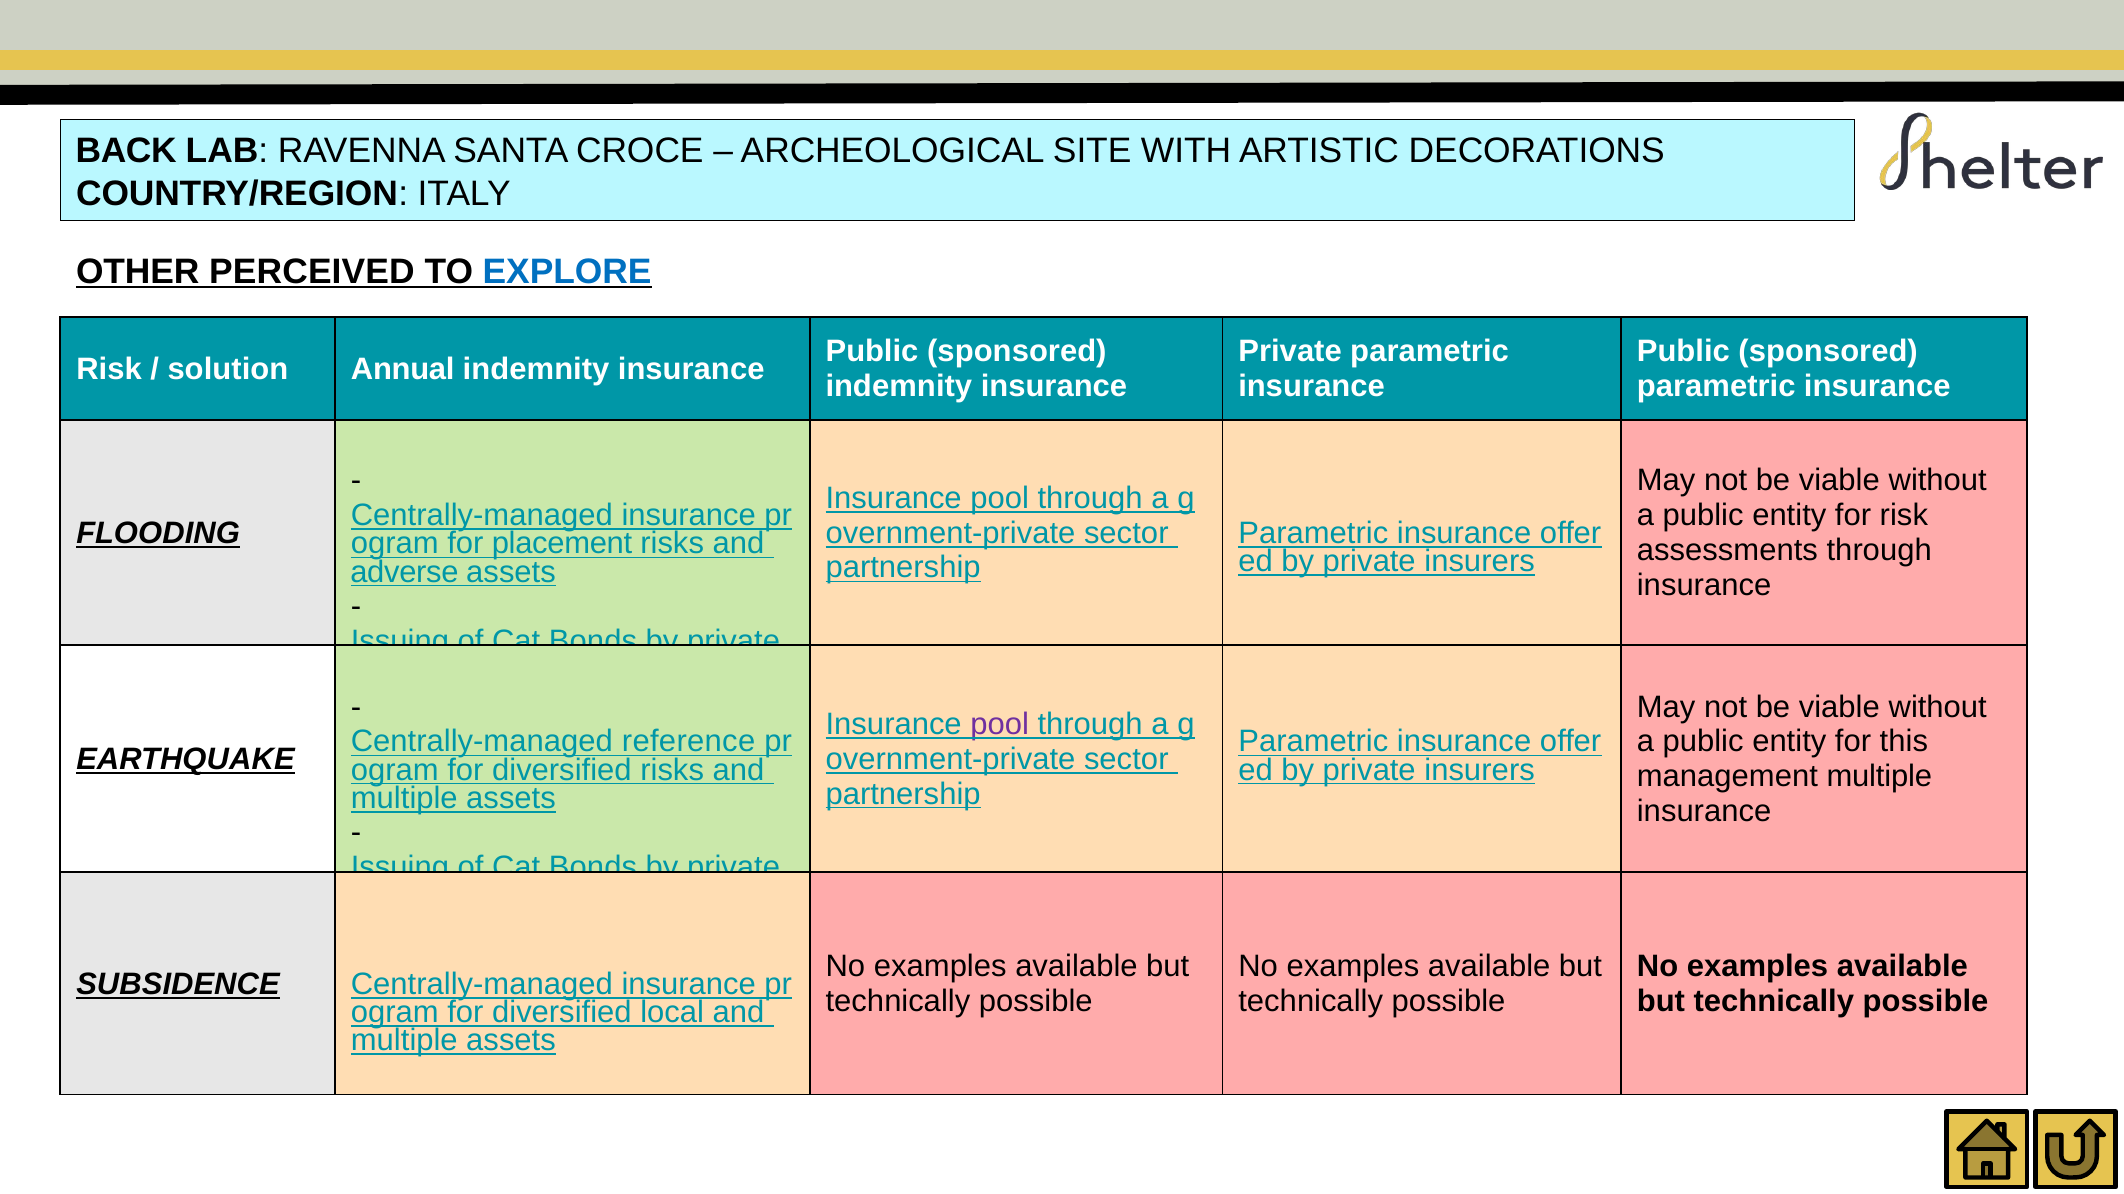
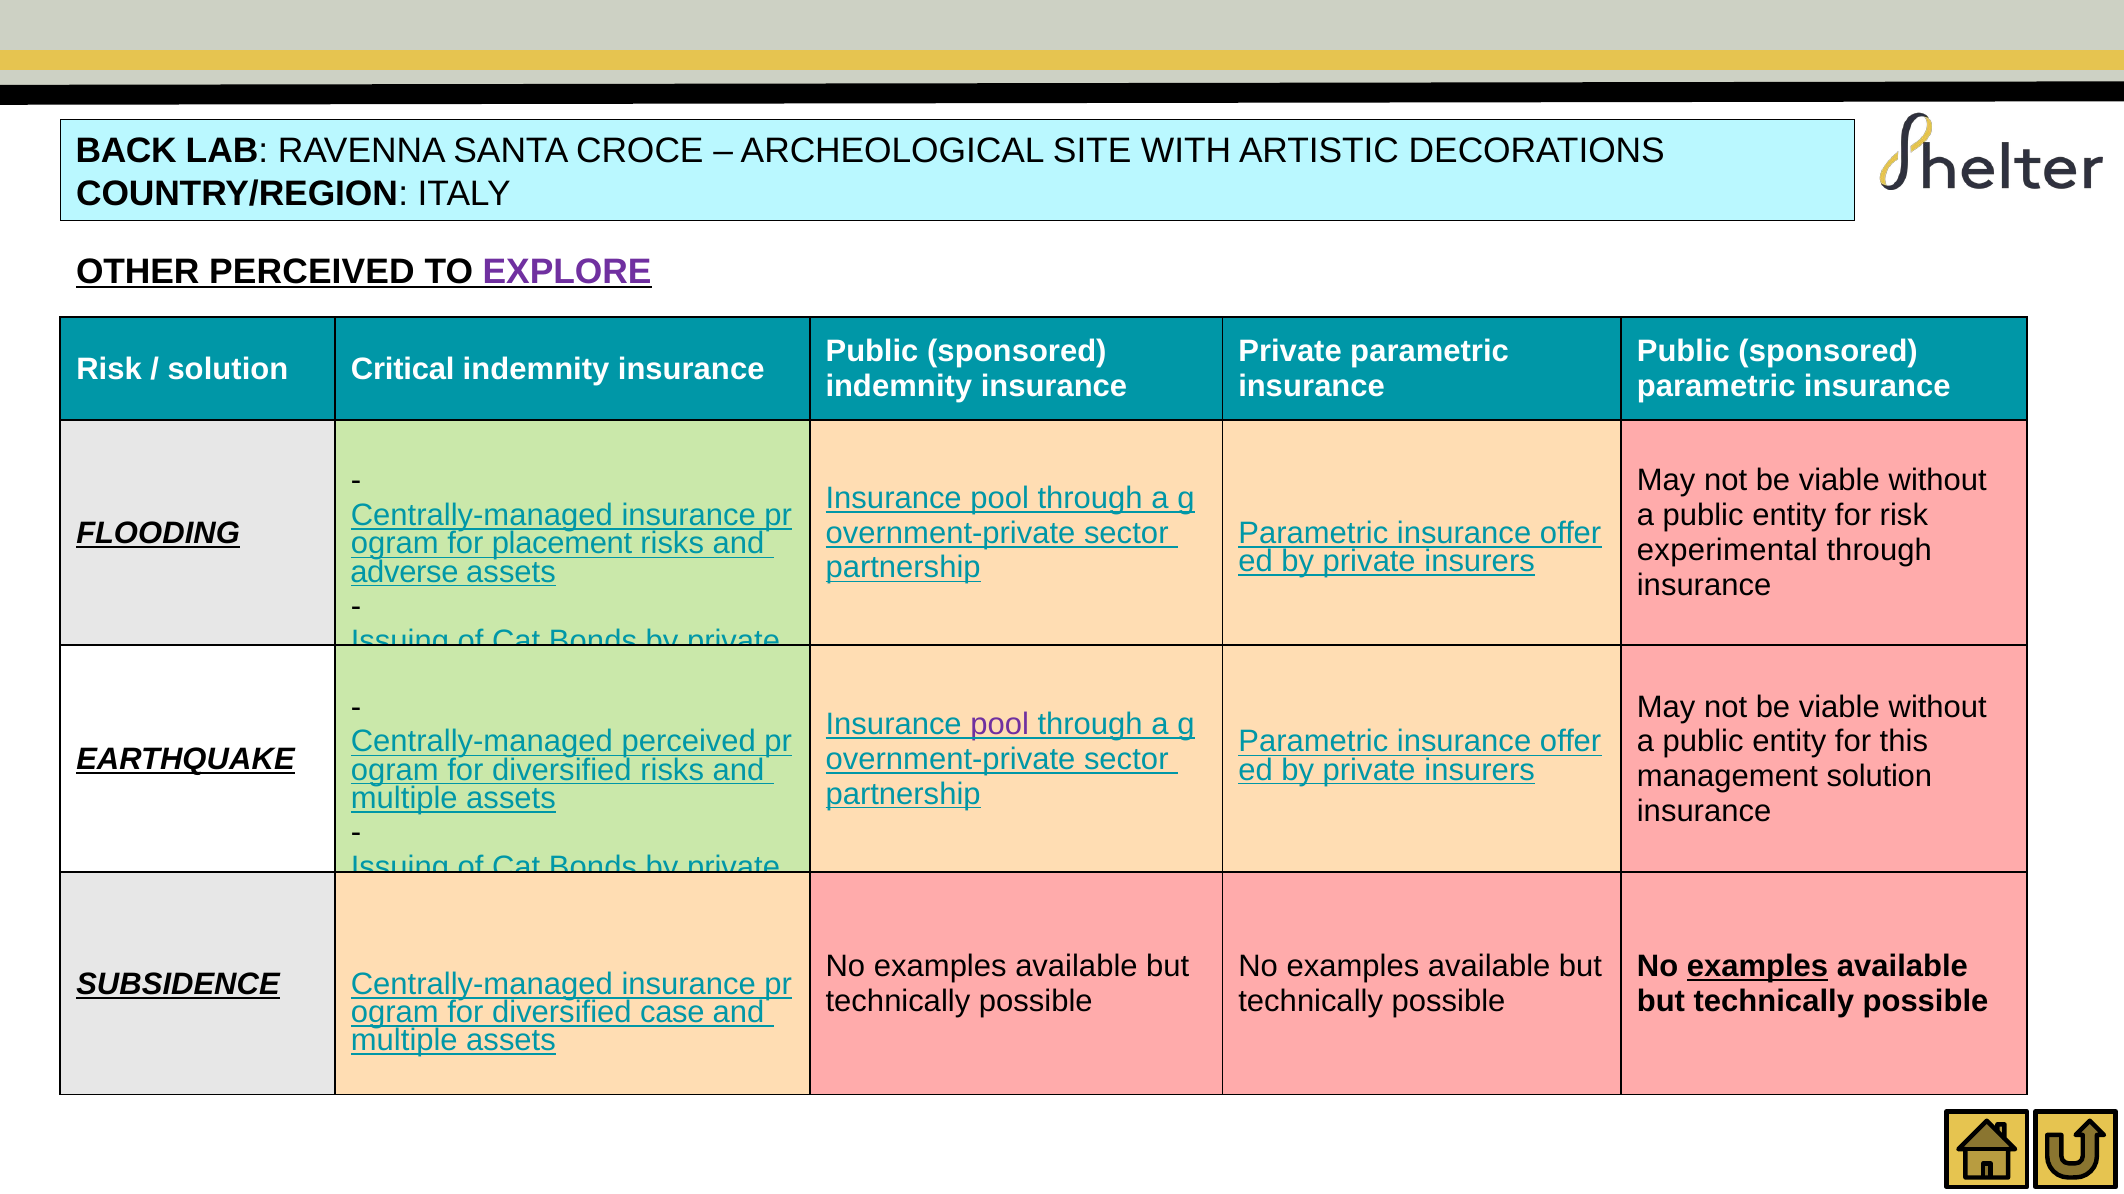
EXPLORE colour: blue -> purple
Annual: Annual -> Critical
assessments: assessments -> experimental
Centrally-managed reference: reference -> perceived
management multiple: multiple -> solution
examples at (1757, 967) underline: none -> present
local: local -> case
